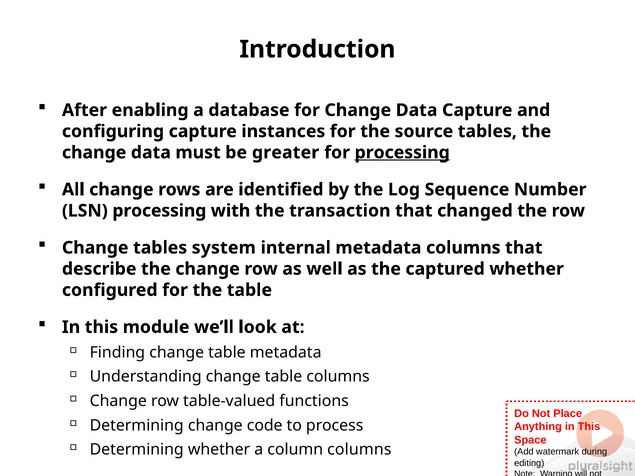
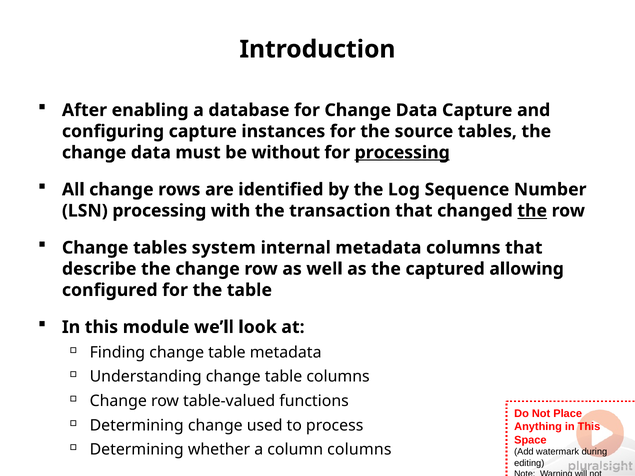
greater: greater -> without
the at (532, 211) underline: none -> present
captured whether: whether -> allowing
code: code -> used
